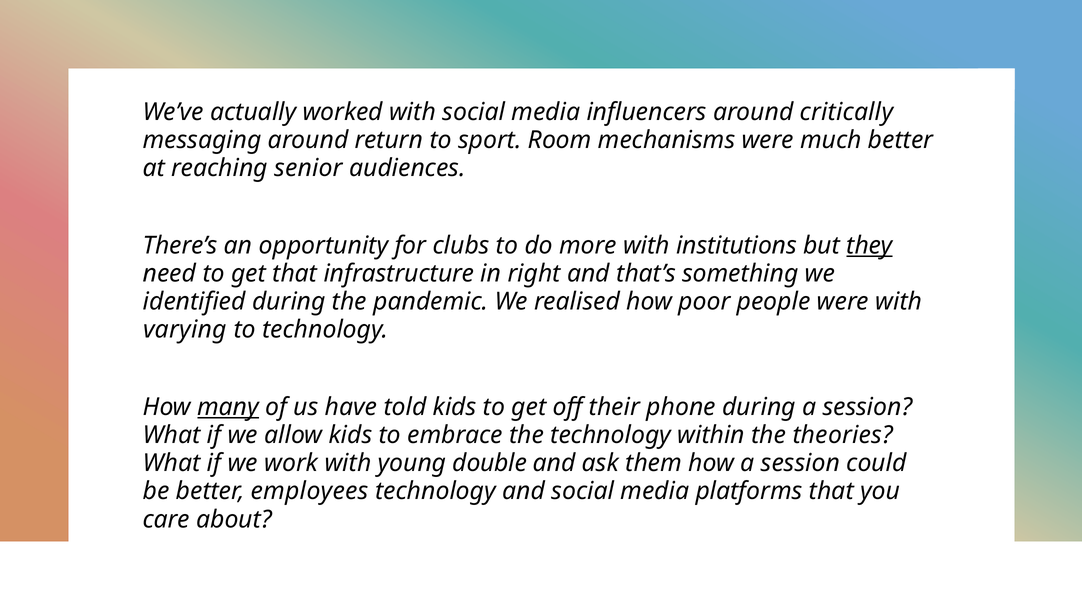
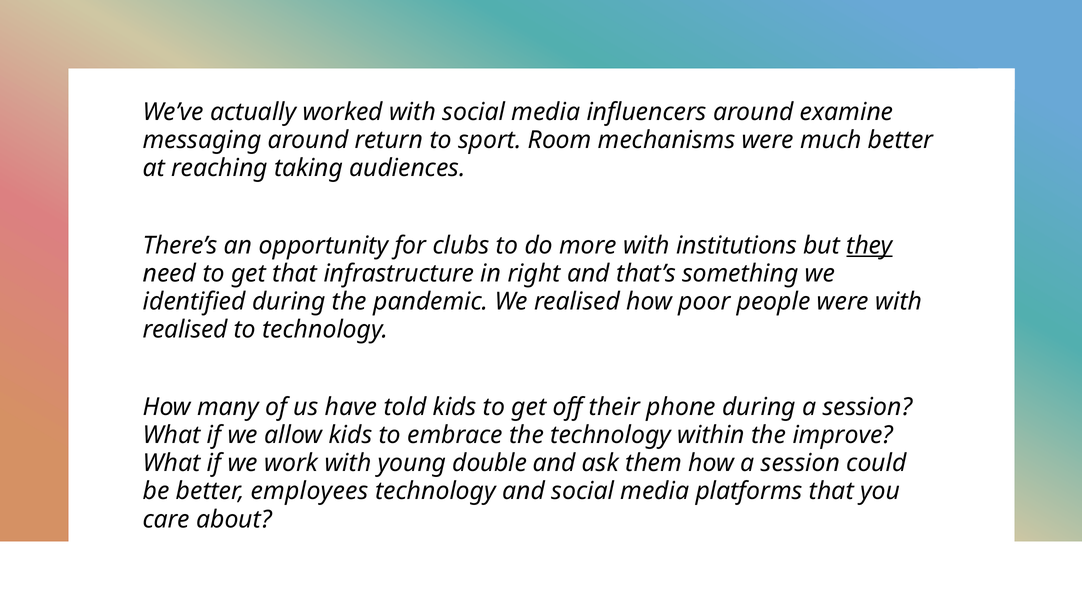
critically: critically -> examine
senior: senior -> taking
varying at (185, 330): varying -> realised
many underline: present -> none
theories: theories -> improve
